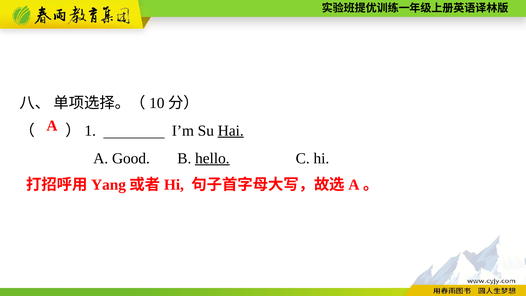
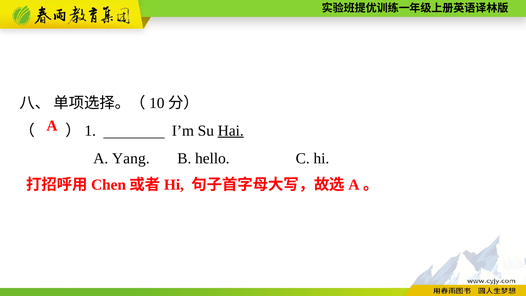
Good: Good -> Yang
hello underline: present -> none
Yang: Yang -> Chen
